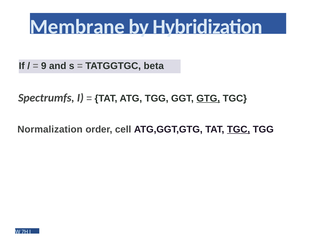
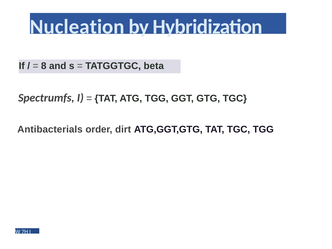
Membrane: Membrane -> Nucleation
9: 9 -> 8
GTG underline: present -> none
Normalization: Normalization -> Antibacterials
cell: cell -> dirt
TGC at (239, 129) underline: present -> none
